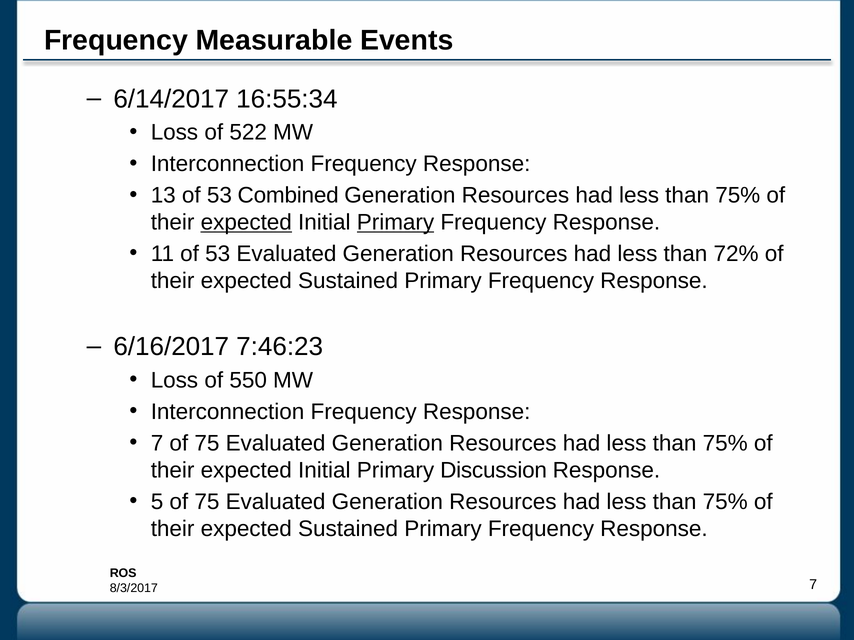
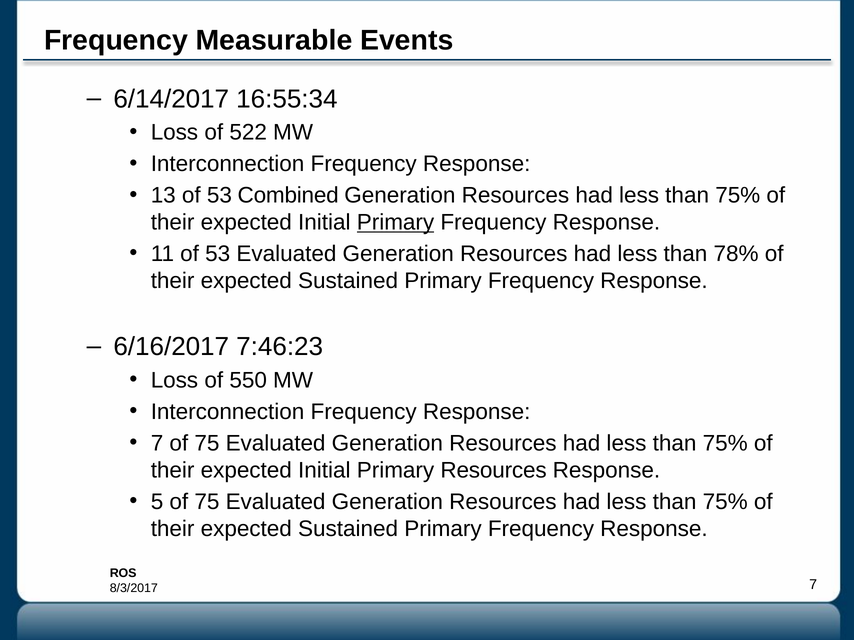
expected at (246, 223) underline: present -> none
72%: 72% -> 78%
Primary Discussion: Discussion -> Resources
